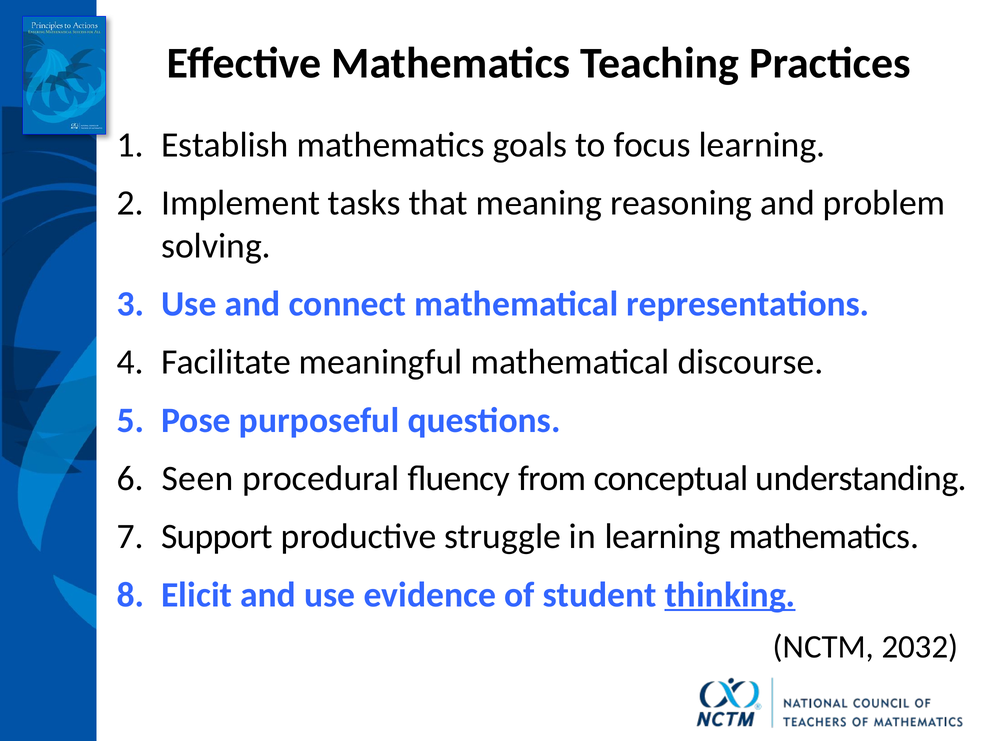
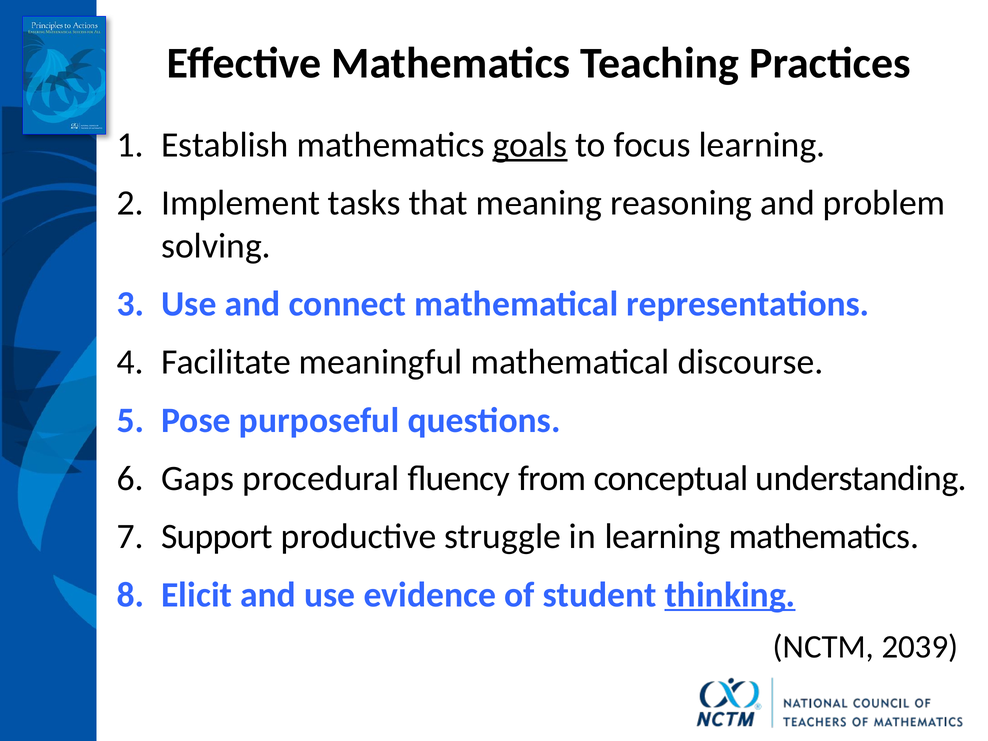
goals underline: none -> present
Seen: Seen -> Gaps
2032: 2032 -> 2039
